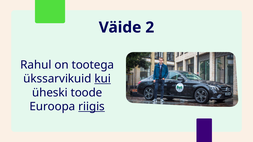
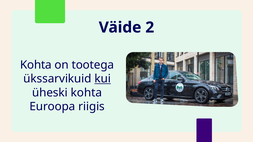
Rahul at (36, 65): Rahul -> Kohta
üheski toode: toode -> kohta
riigis underline: present -> none
